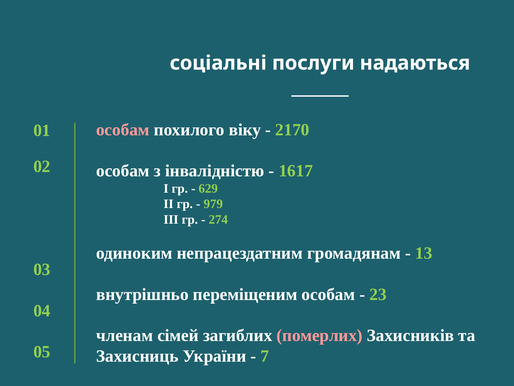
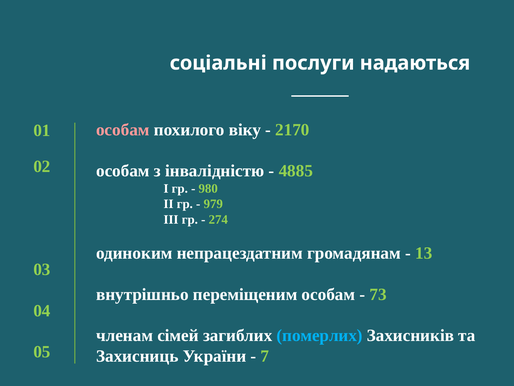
1617: 1617 -> 4885
629: 629 -> 980
23: 23 -> 73
померлих colour: pink -> light blue
